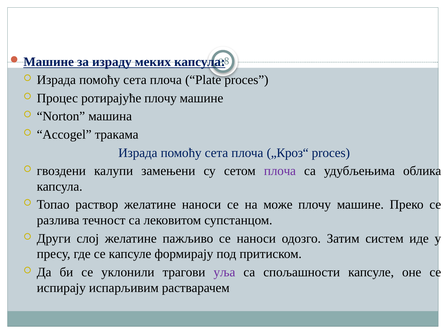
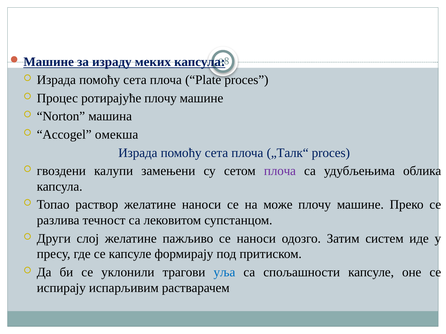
тракама: тракама -> омекша
„Кроз“: „Кроз“ -> „Талк“
уља colour: purple -> blue
